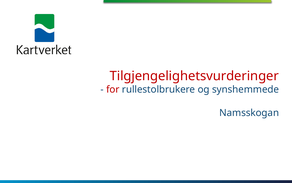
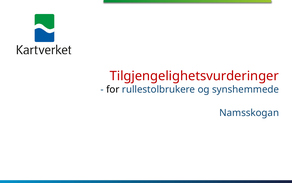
for colour: red -> black
